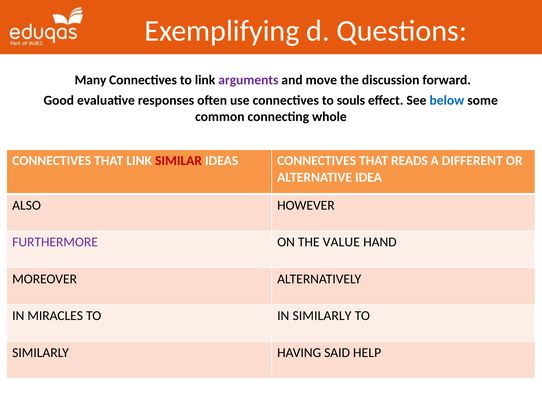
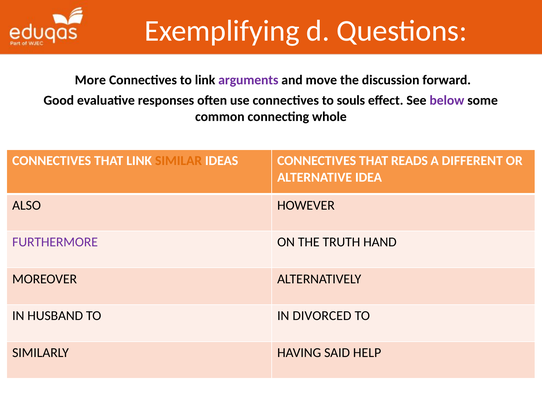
Many: Many -> More
below colour: blue -> purple
SIMILAR colour: red -> orange
VALUE: VALUE -> TRUTH
MIRACLES: MIRACLES -> HUSBAND
IN SIMILARLY: SIMILARLY -> DIVORCED
